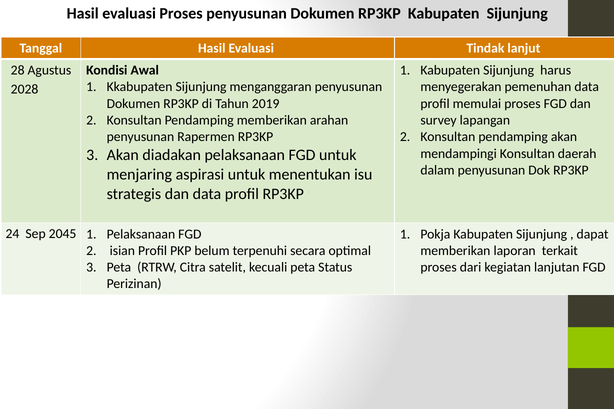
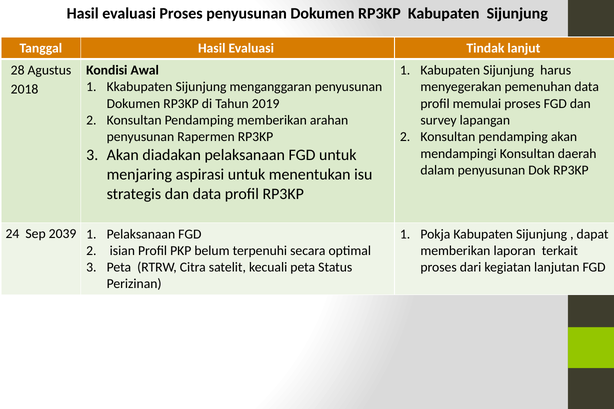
2028: 2028 -> 2018
2045: 2045 -> 2039
